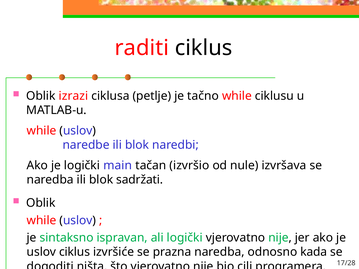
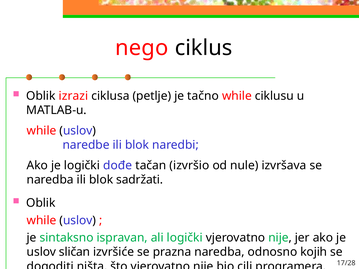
raditi: raditi -> nego
main: main -> dođe
uslov ciklus: ciklus -> sličan
kada: kada -> kojih
